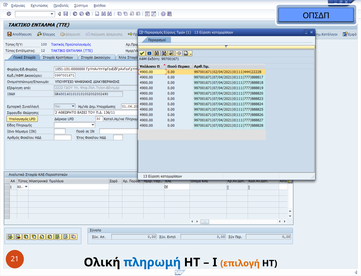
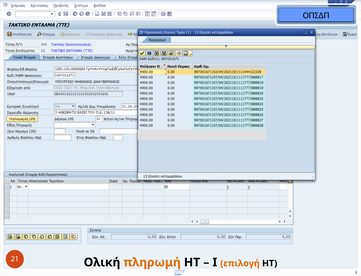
πληρωμή colour: blue -> orange
